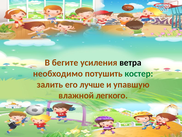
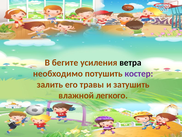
костер colour: green -> purple
лучше: лучше -> травы
упавшую: упавшую -> затушить
